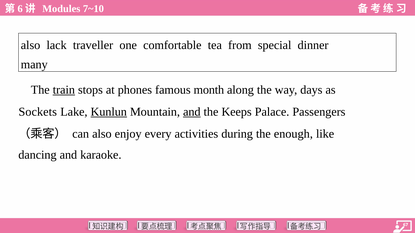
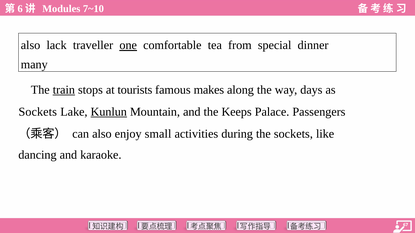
one underline: none -> present
phones: phones -> tourists
month: month -> makes
and at (192, 112) underline: present -> none
every: every -> small
the enough: enough -> sockets
